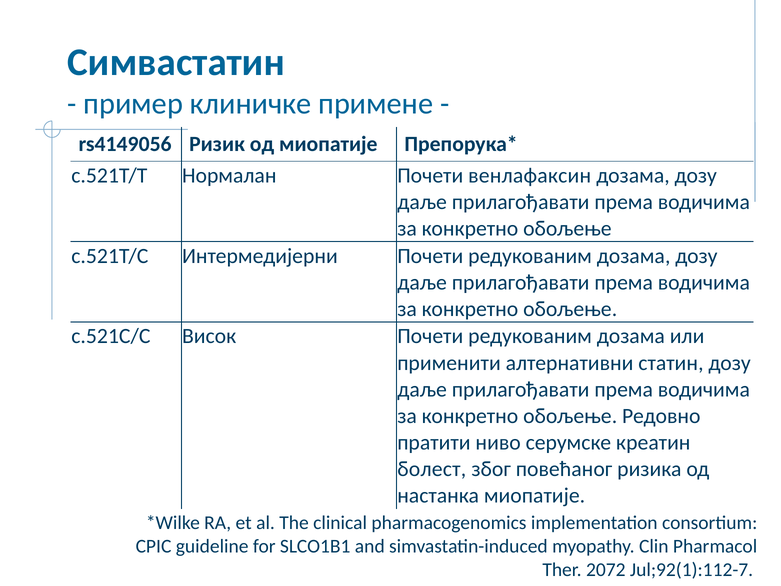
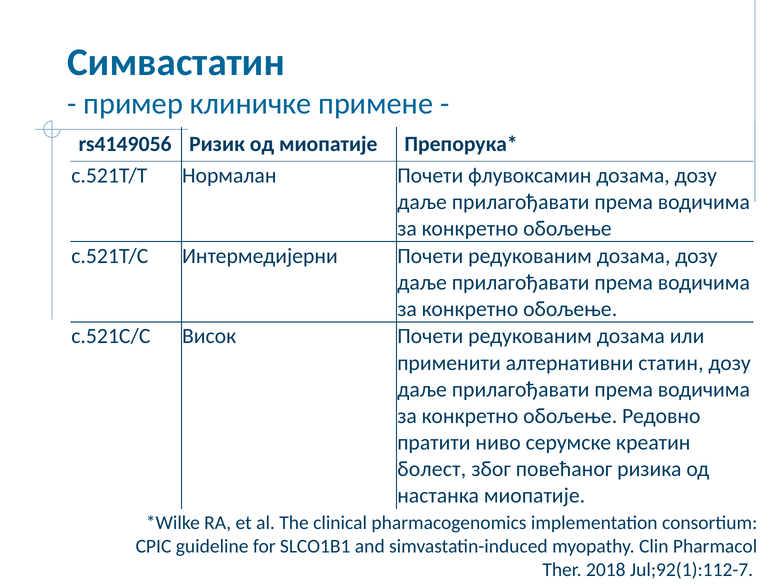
венлафаксин: венлафаксин -> флувоксамин
2072: 2072 -> 2018
